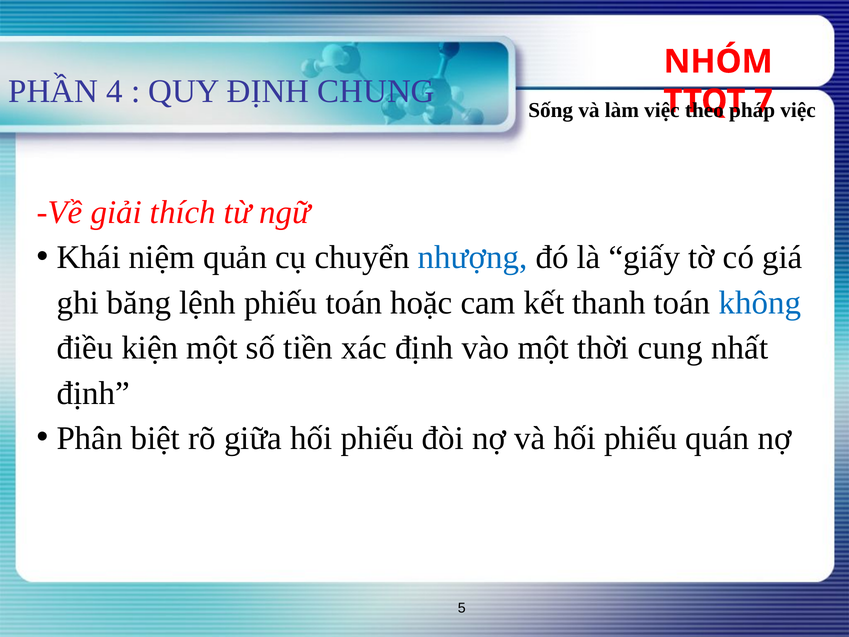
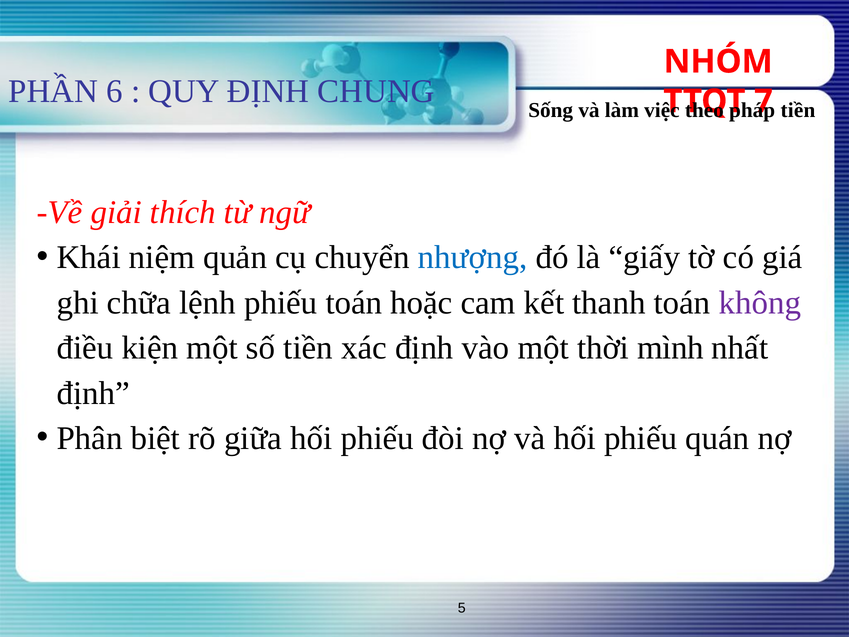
4: 4 -> 6
việc at (798, 110): việc -> tiền
băng: băng -> chữa
không colour: blue -> purple
cung: cung -> mình
